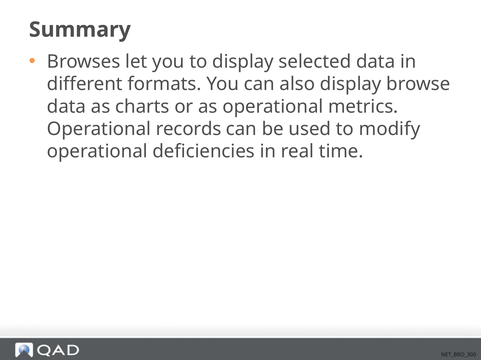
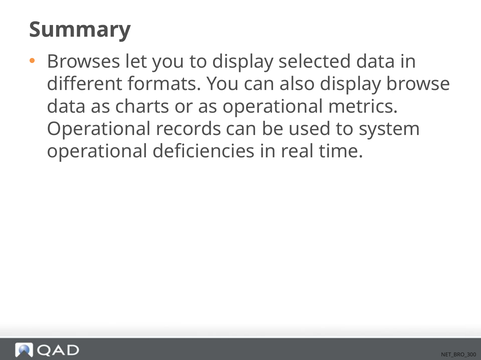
modify: modify -> system
